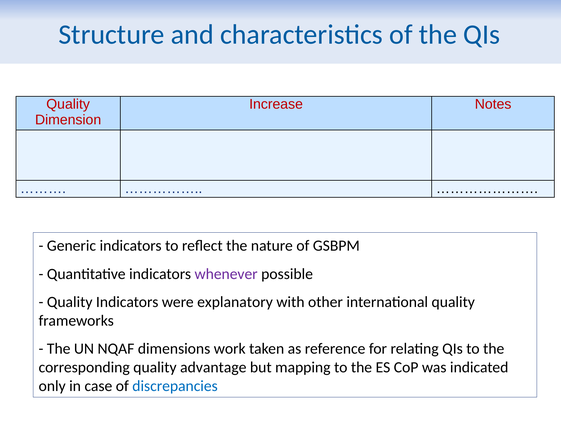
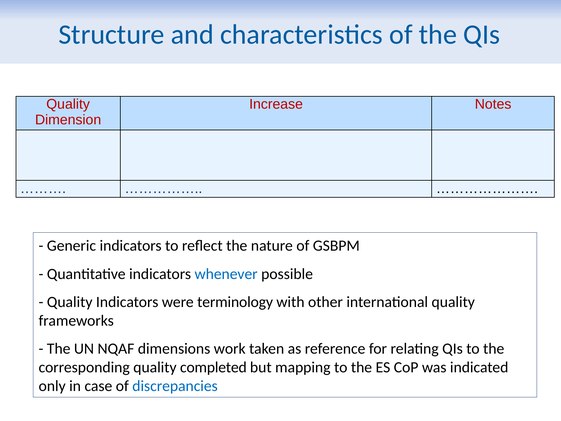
whenever colour: purple -> blue
explanatory: explanatory -> terminology
advantage: advantage -> completed
